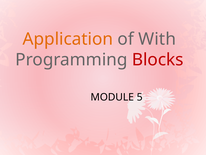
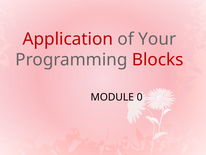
Application colour: orange -> red
With: With -> Your
5: 5 -> 0
